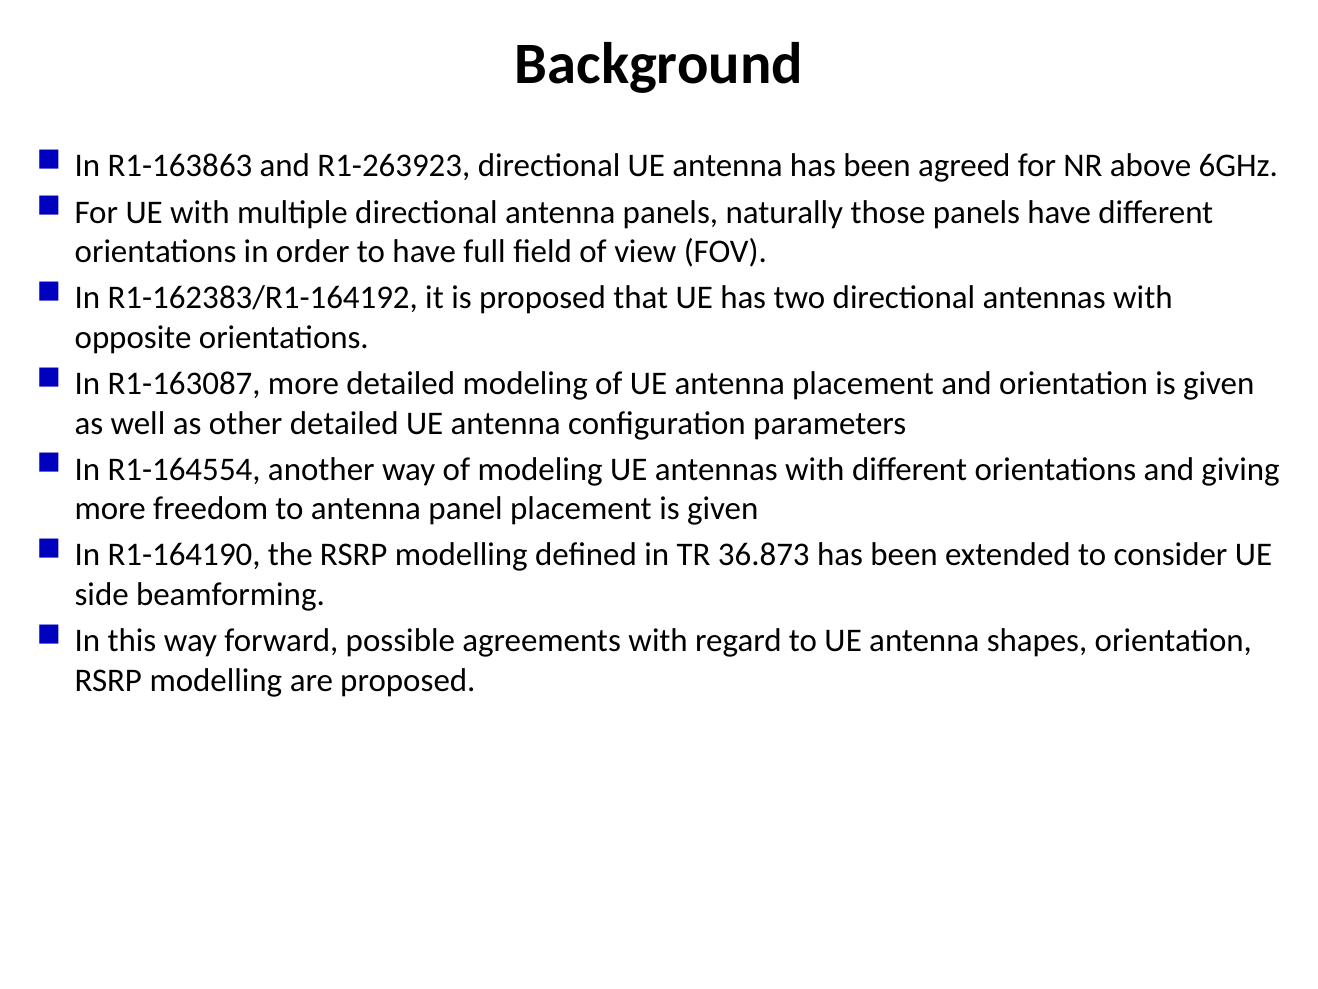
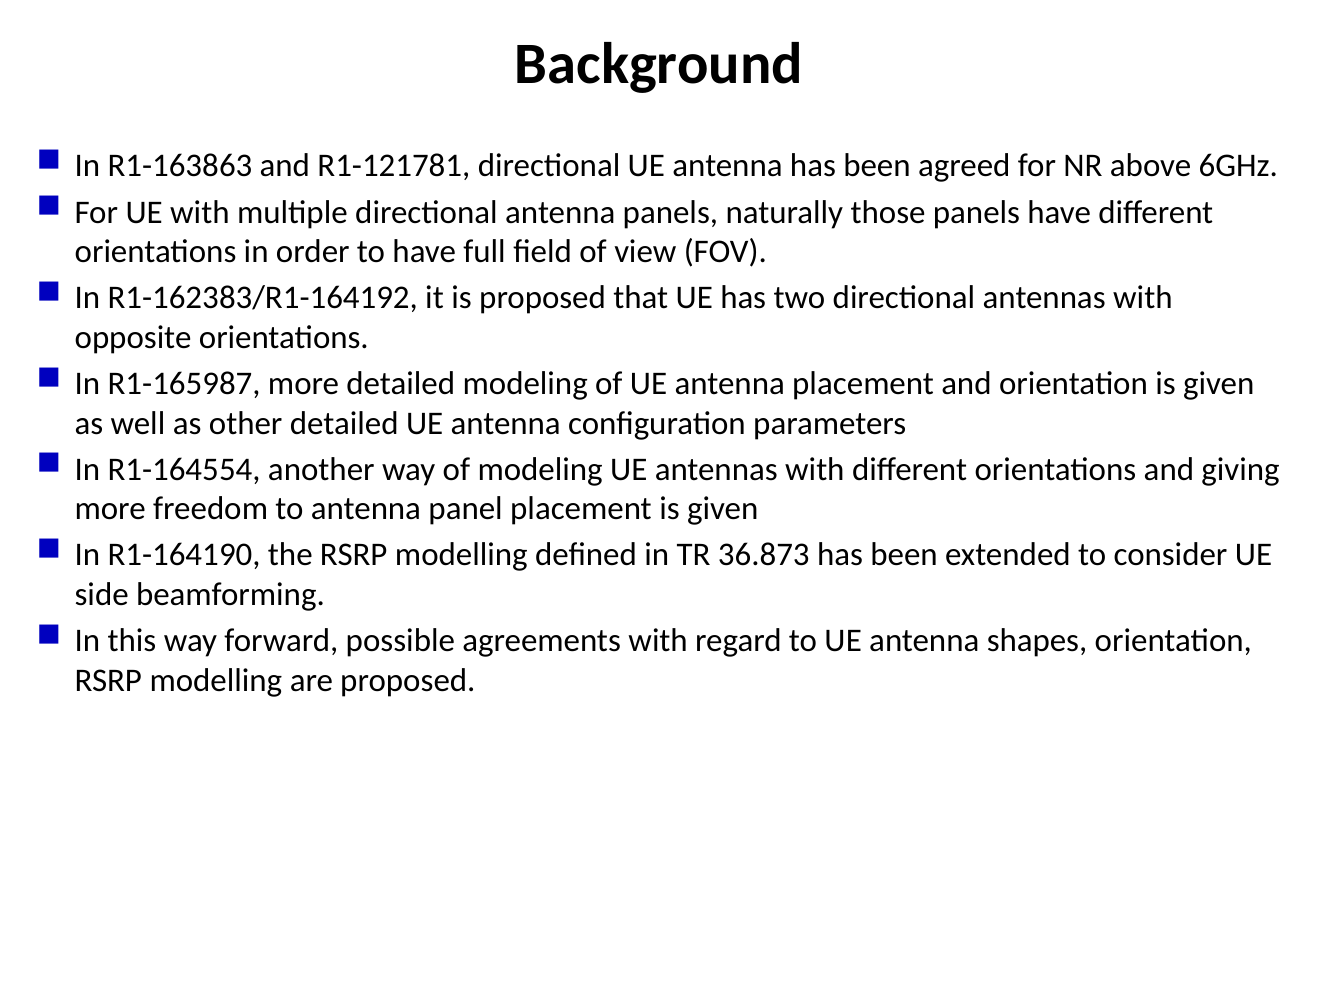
R1-263923: R1-263923 -> R1-121781
R1-163087: R1-163087 -> R1-165987
